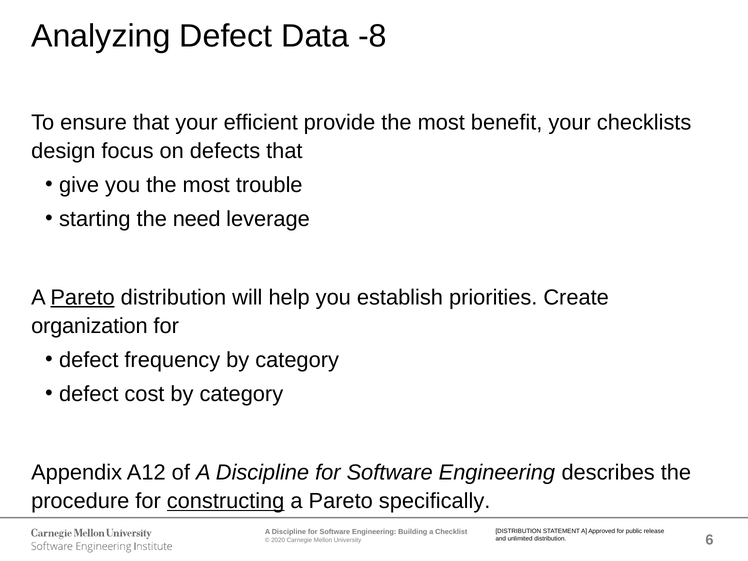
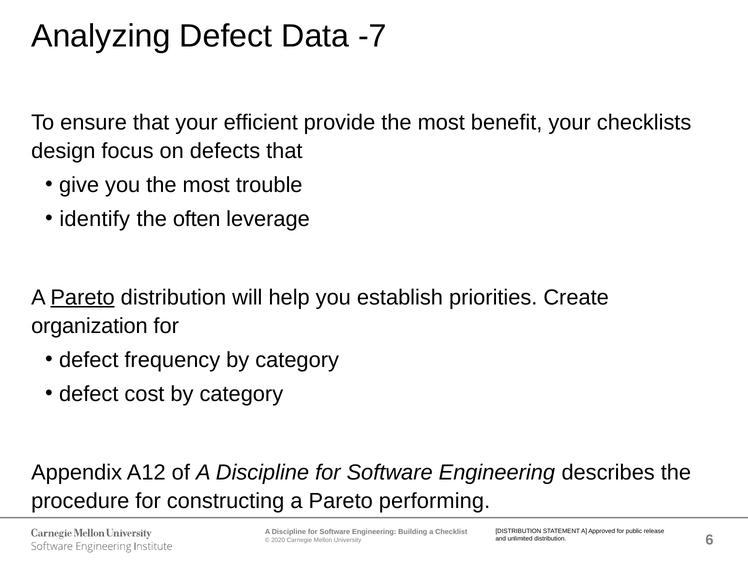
-8: -8 -> -7
starting: starting -> identify
need: need -> often
constructing underline: present -> none
specifically: specifically -> performing
